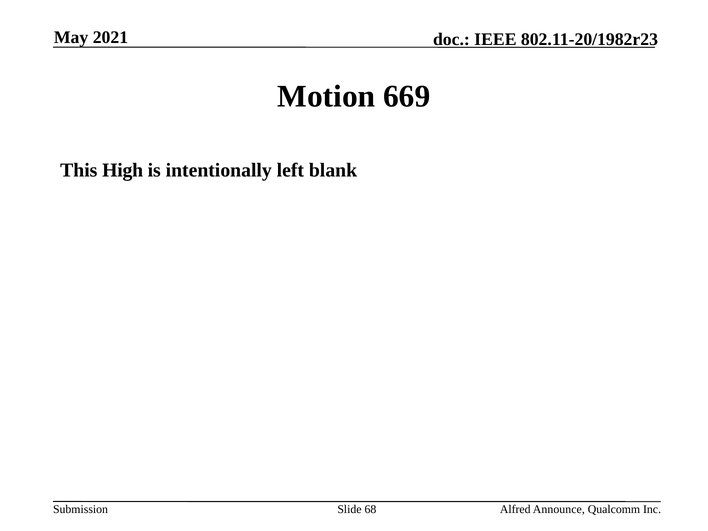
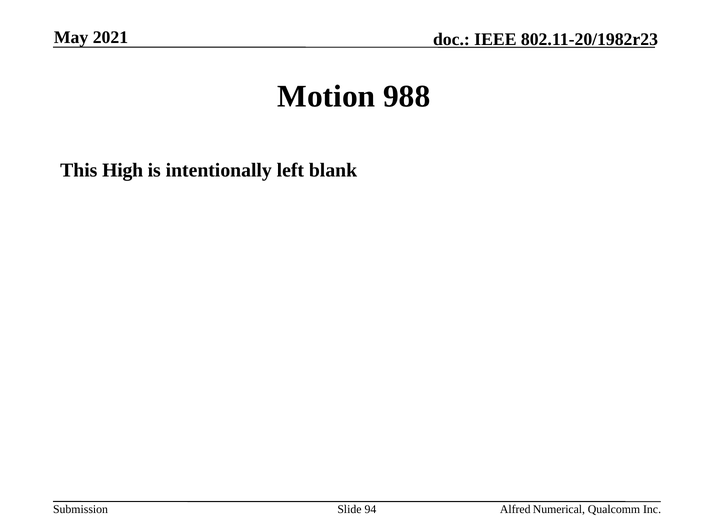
669: 669 -> 988
68: 68 -> 94
Announce: Announce -> Numerical
